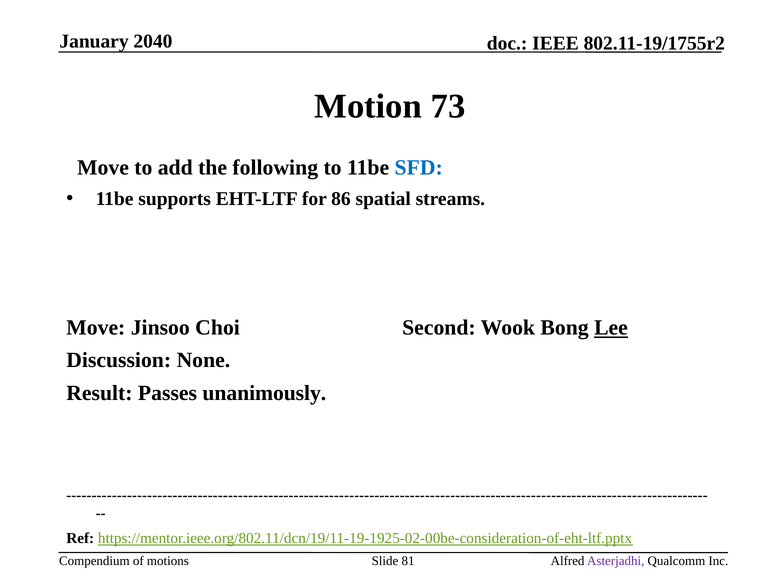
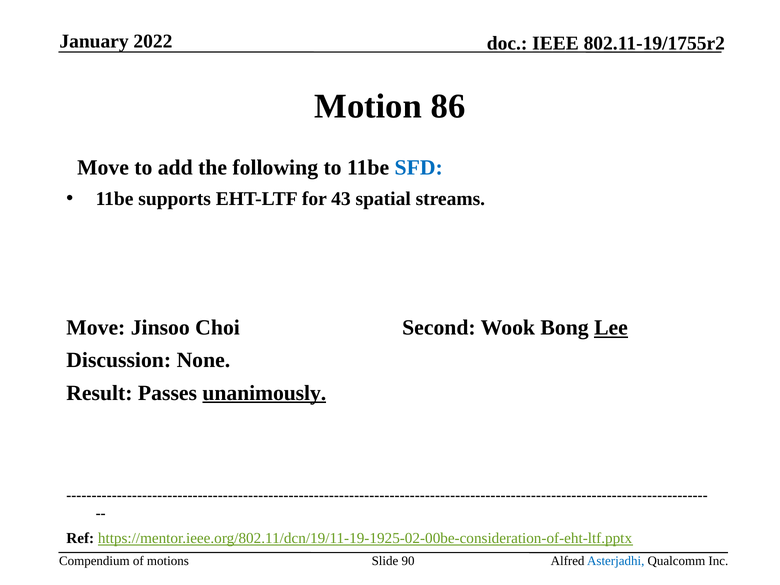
2040: 2040 -> 2022
73: 73 -> 86
86: 86 -> 43
unanimously underline: none -> present
81: 81 -> 90
Asterjadhi colour: purple -> blue
